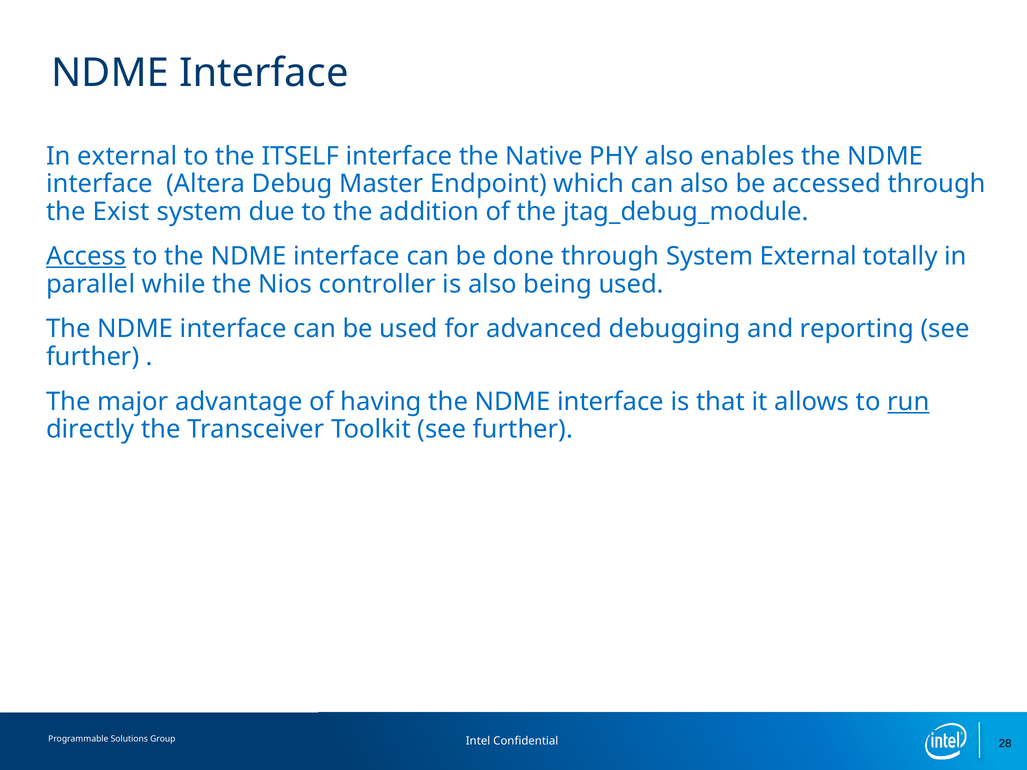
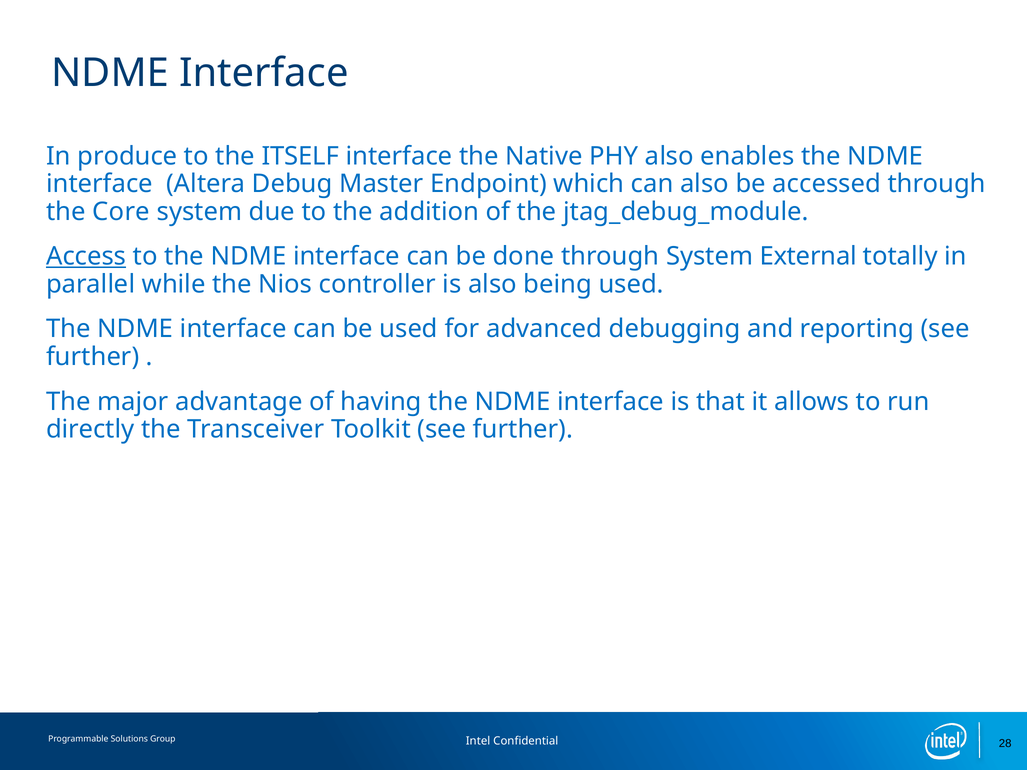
In external: external -> produce
Exist: Exist -> Core
run underline: present -> none
